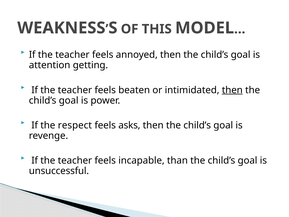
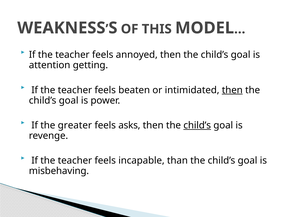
respect: respect -> greater
child’s at (197, 125) underline: none -> present
unsuccessful: unsuccessful -> misbehaving
